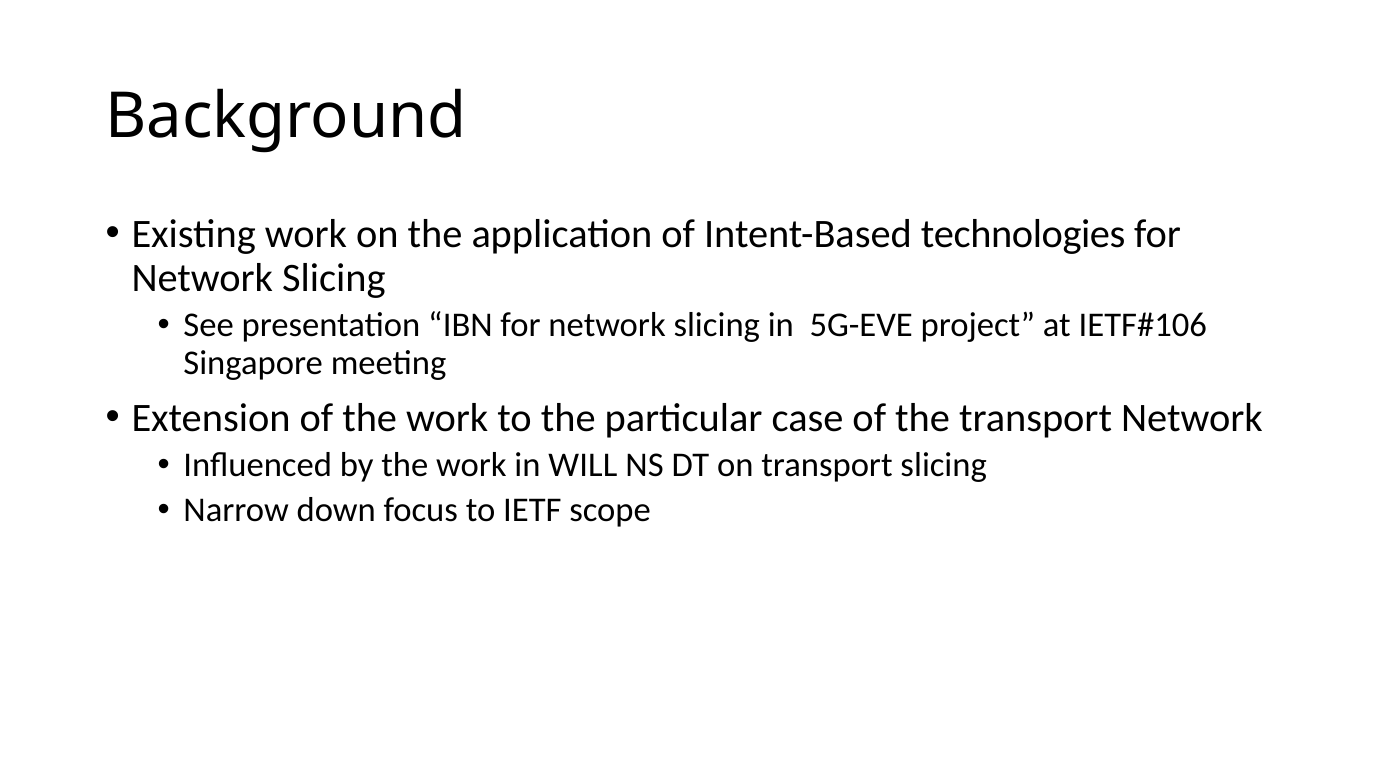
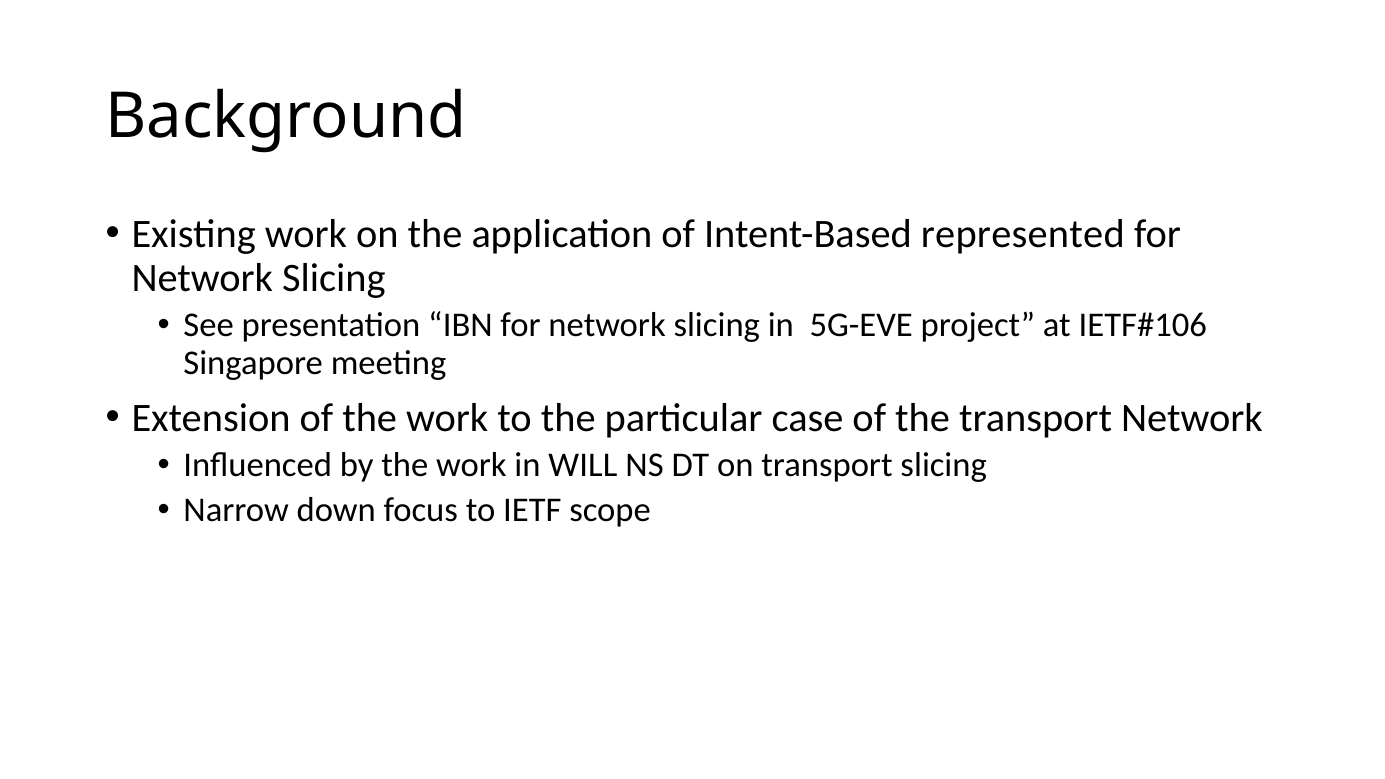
technologies: technologies -> represented
